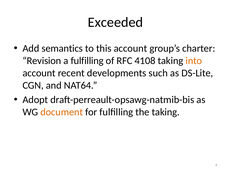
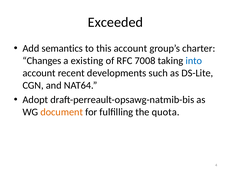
Revision: Revision -> Changes
a fulfilling: fulfilling -> existing
4108: 4108 -> 7008
into colour: orange -> blue
the taking: taking -> quota
